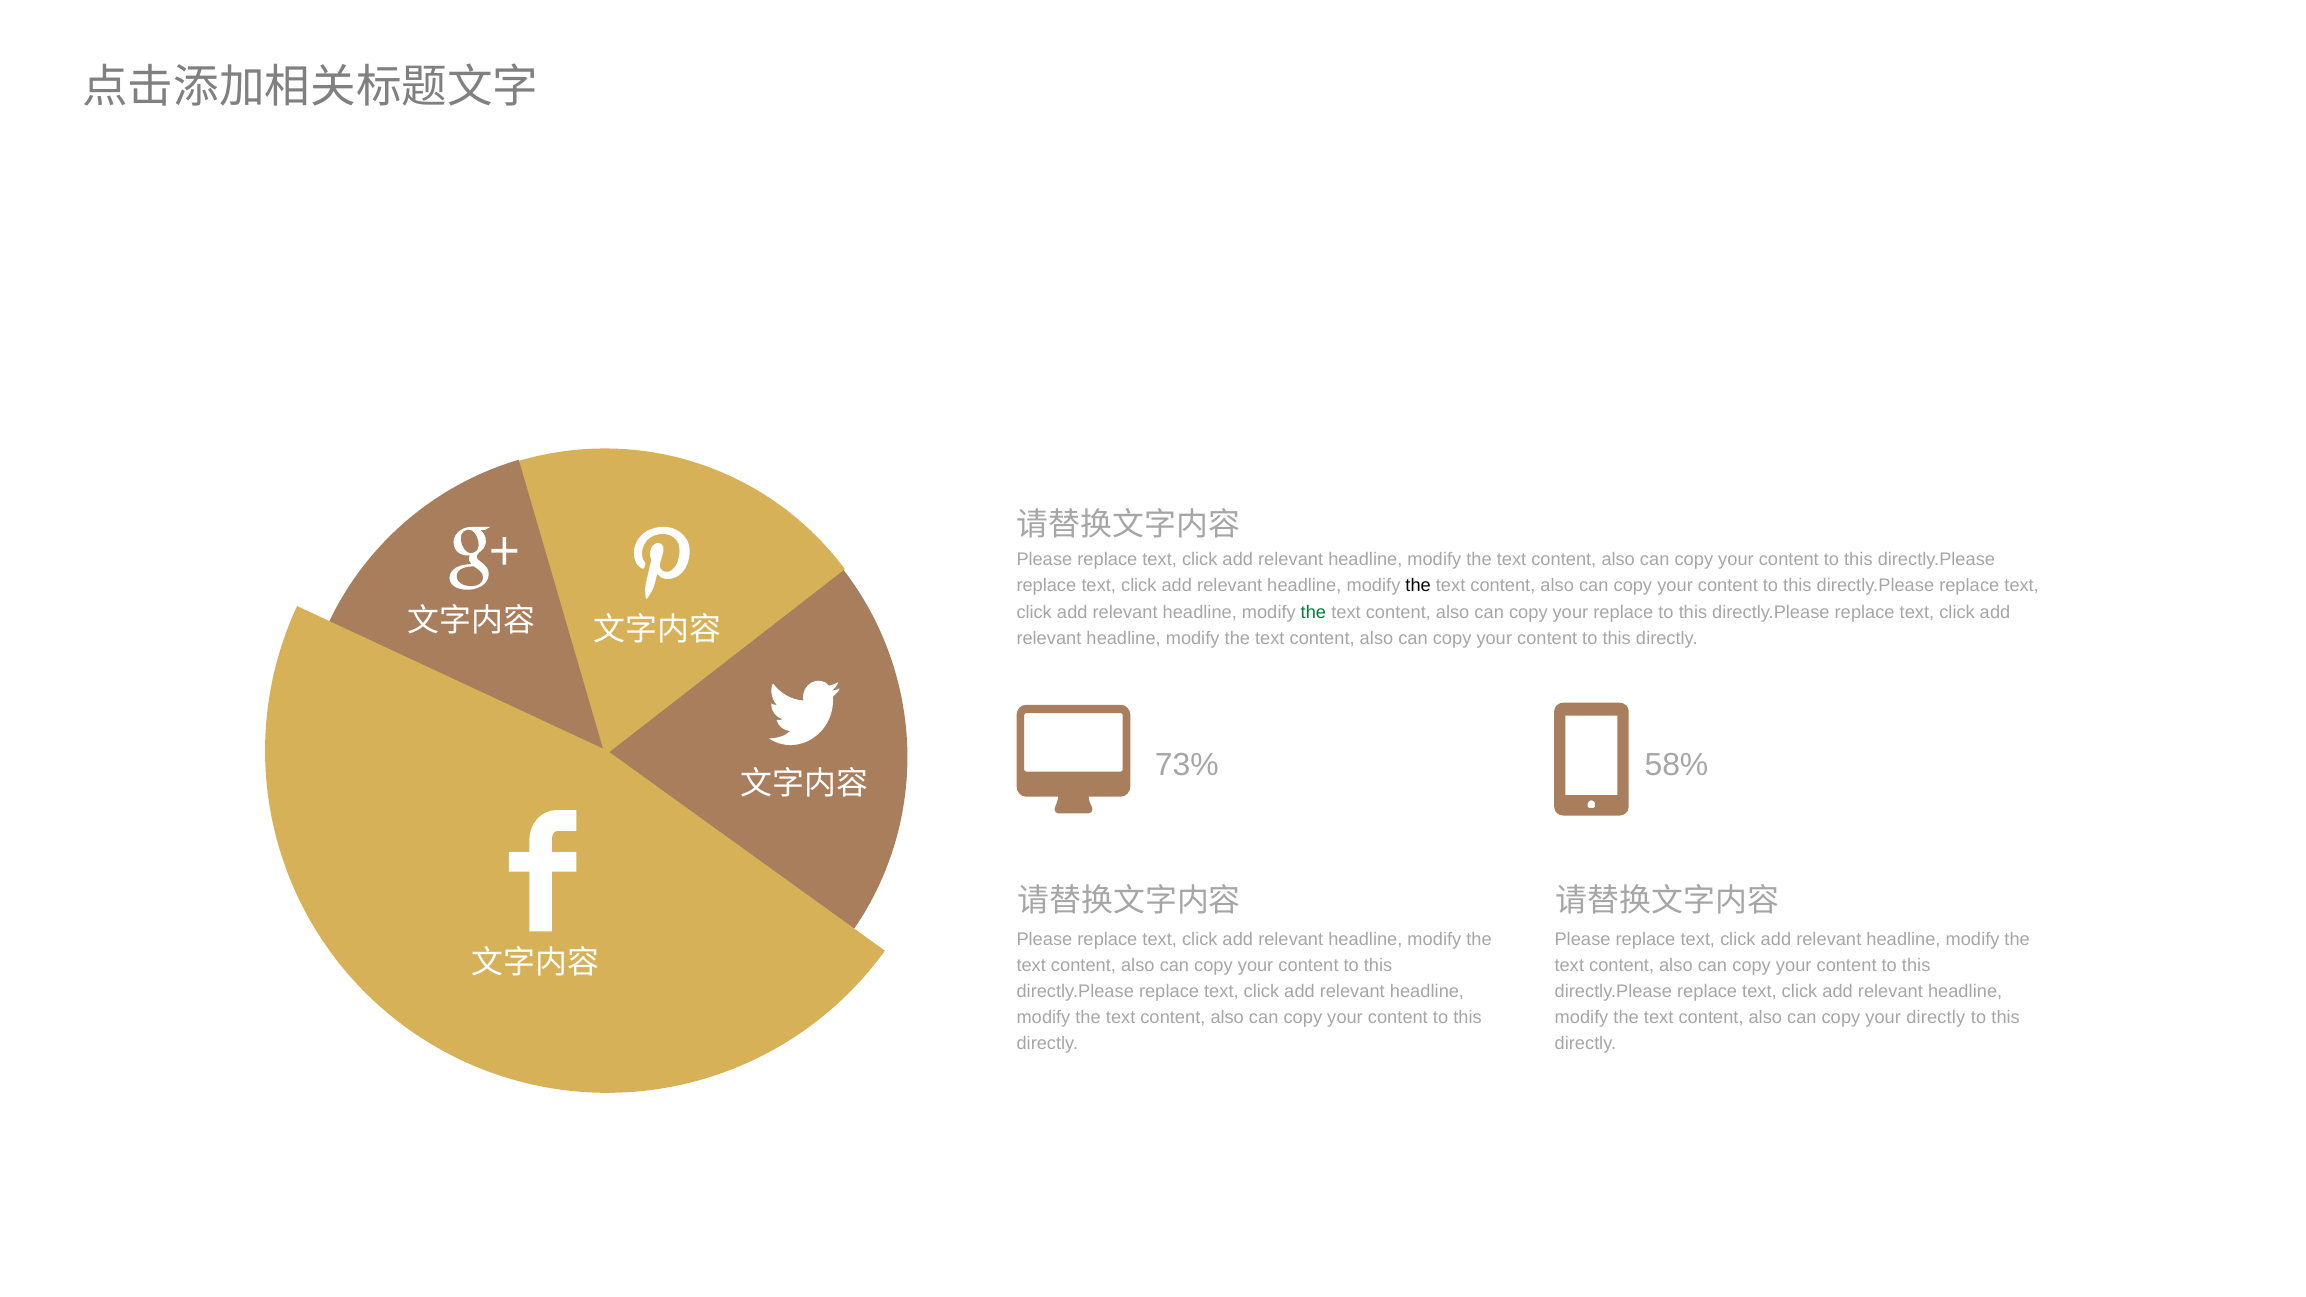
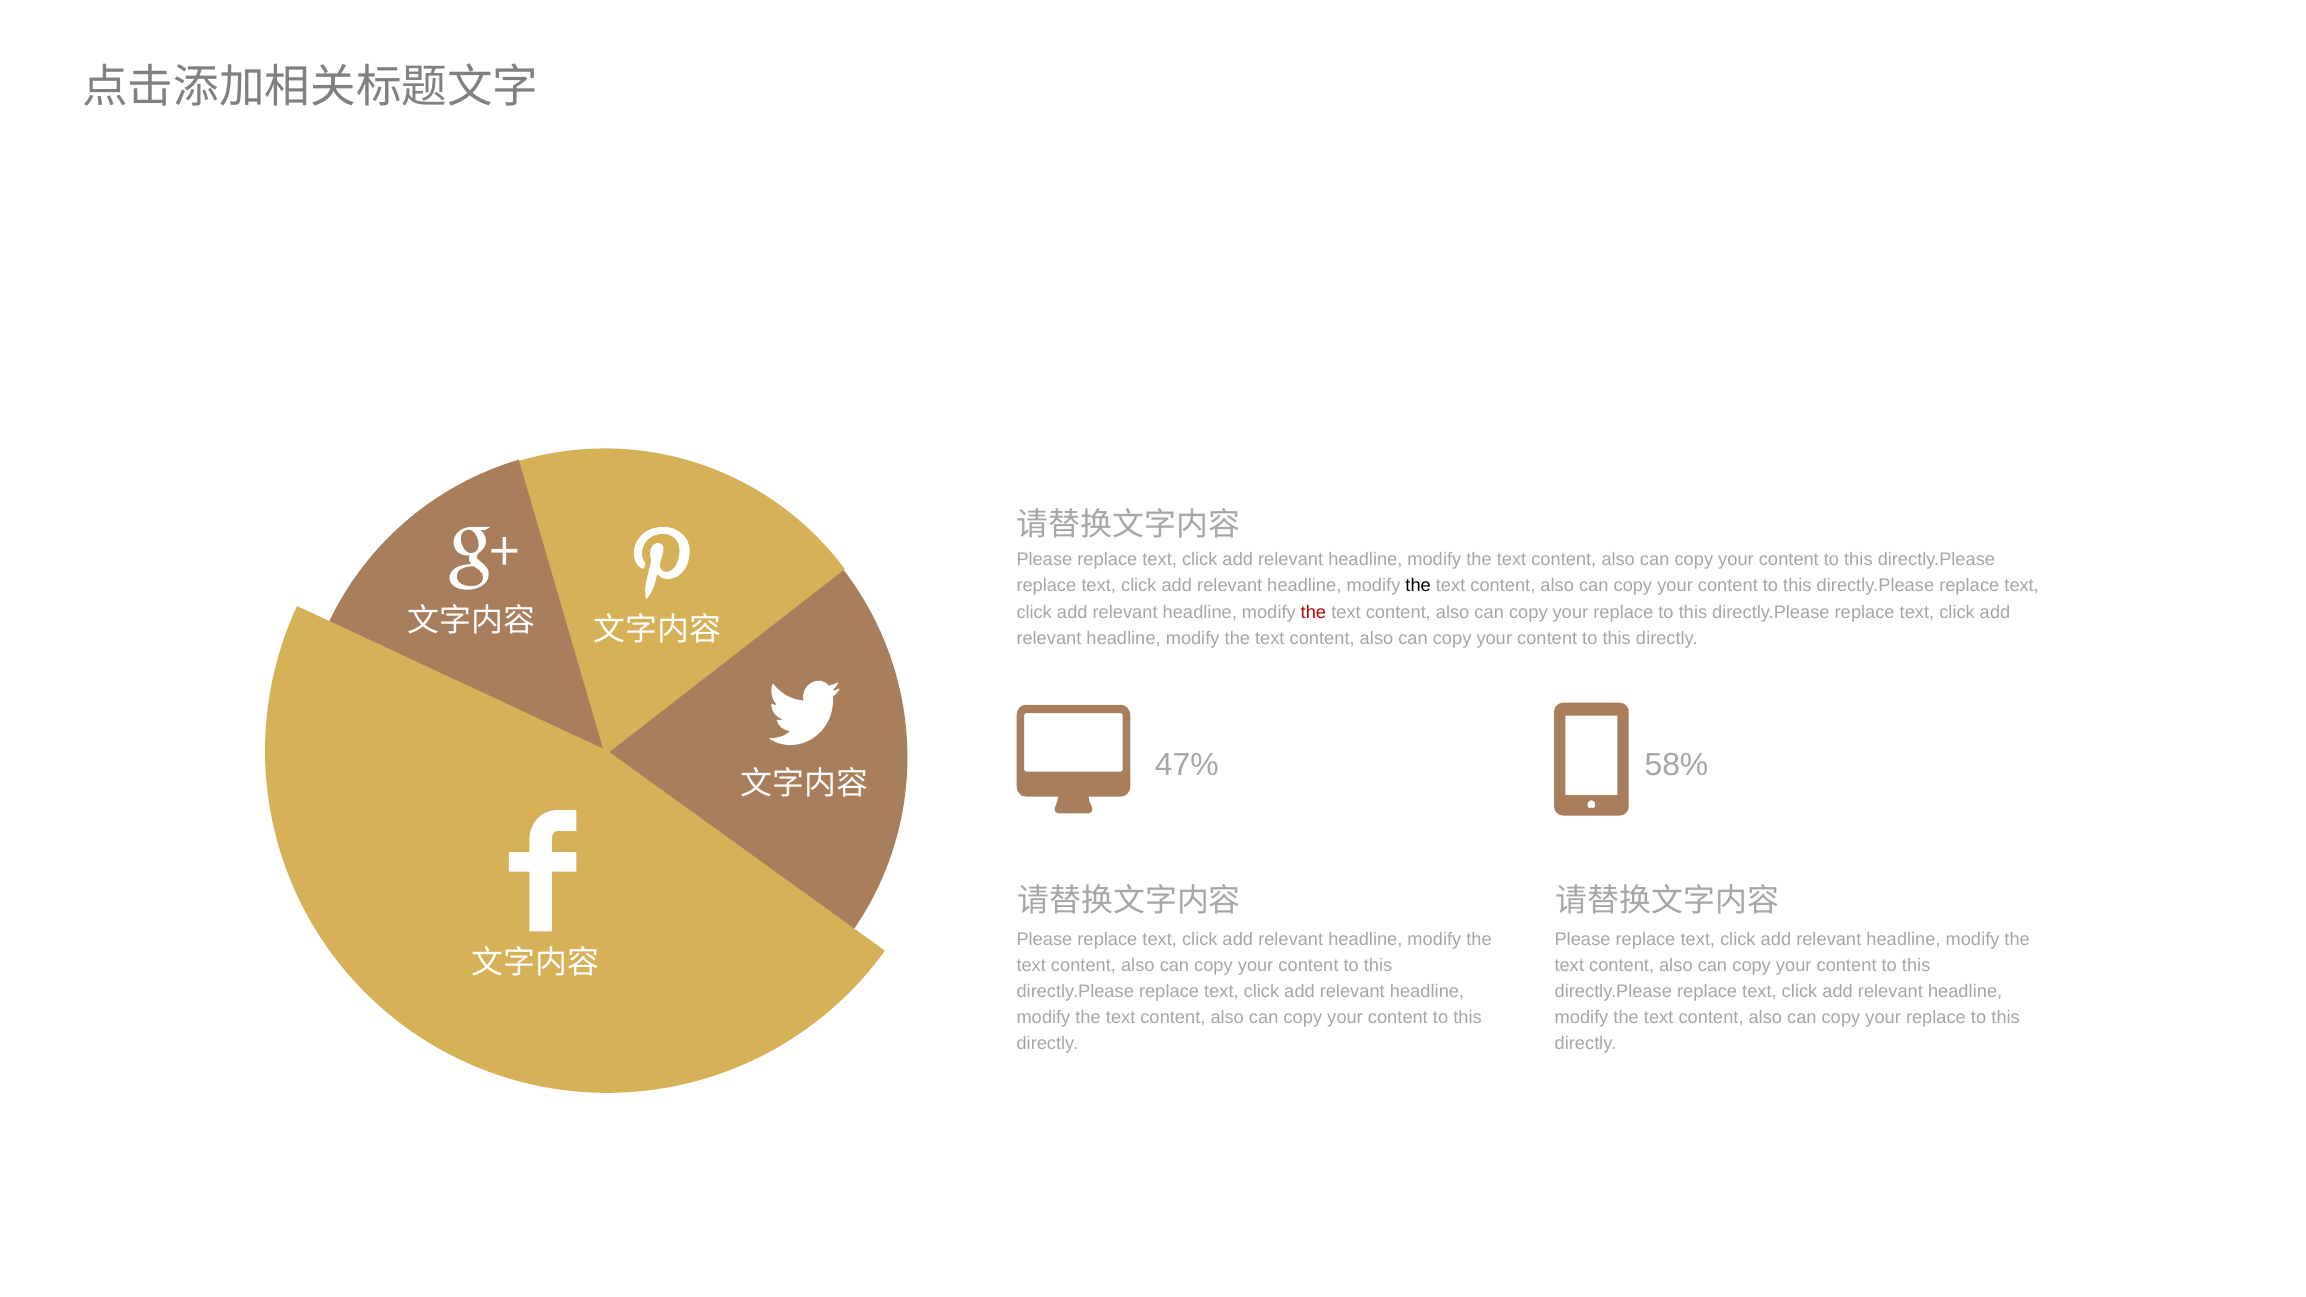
the at (1313, 612) colour: green -> red
73%: 73% -> 47%
directly at (1936, 1018): directly -> replace
